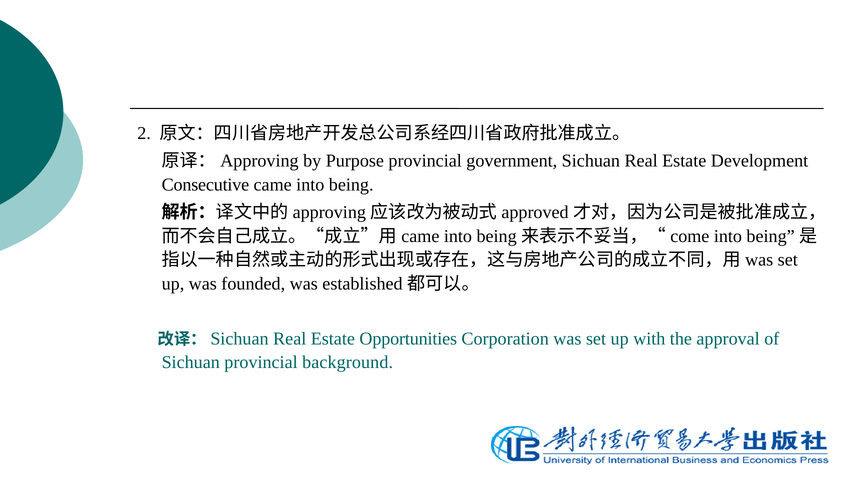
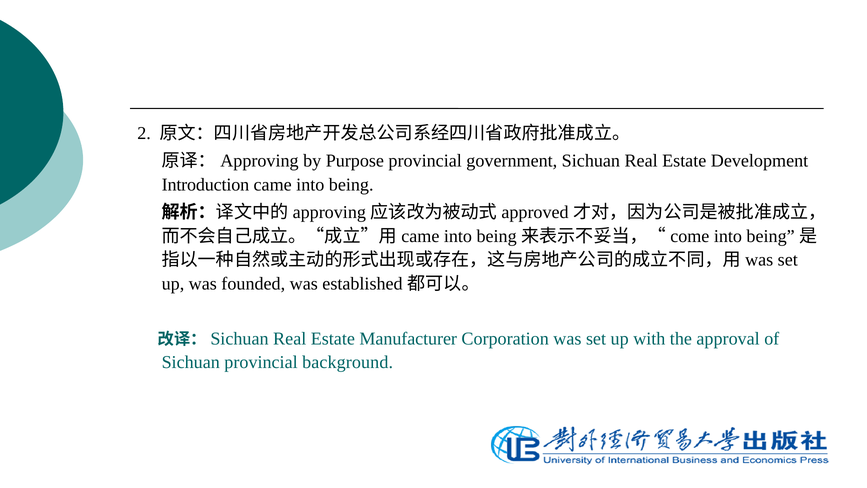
Consecutive: Consecutive -> Introduction
Opportunities: Opportunities -> Manufacturer
